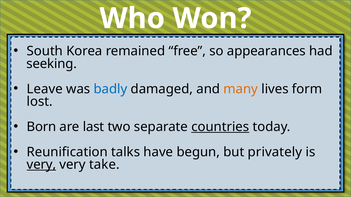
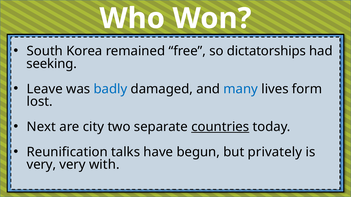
appearances: appearances -> dictatorships
many colour: orange -> blue
Born: Born -> Next
last: last -> city
very at (41, 165) underline: present -> none
take: take -> with
